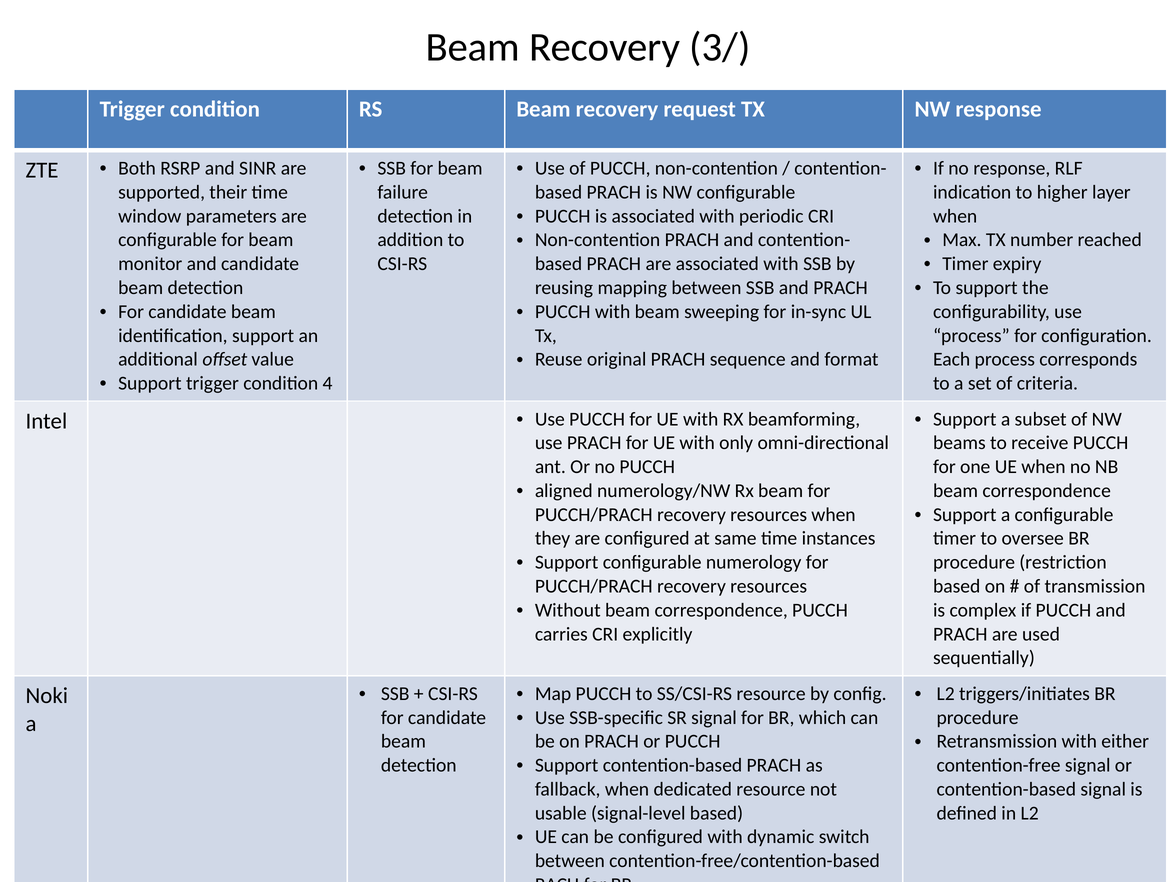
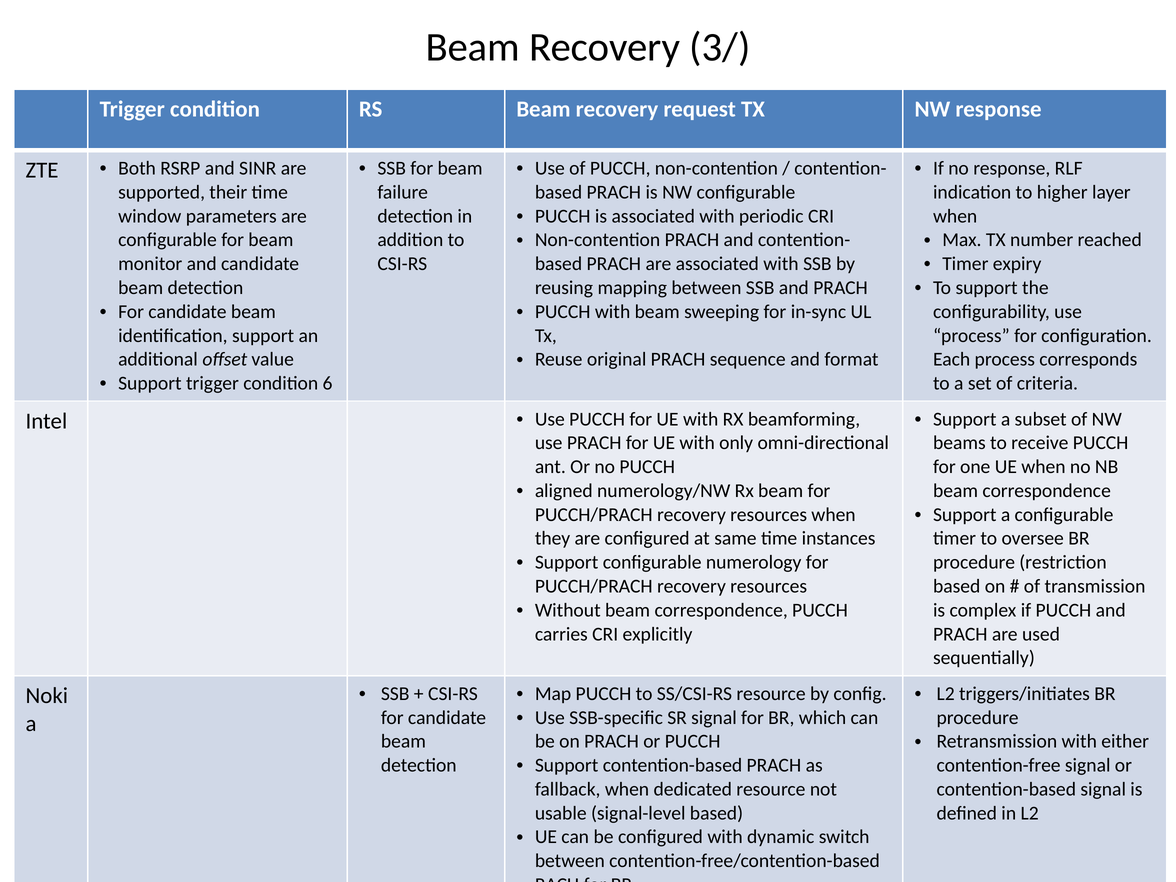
4: 4 -> 6
